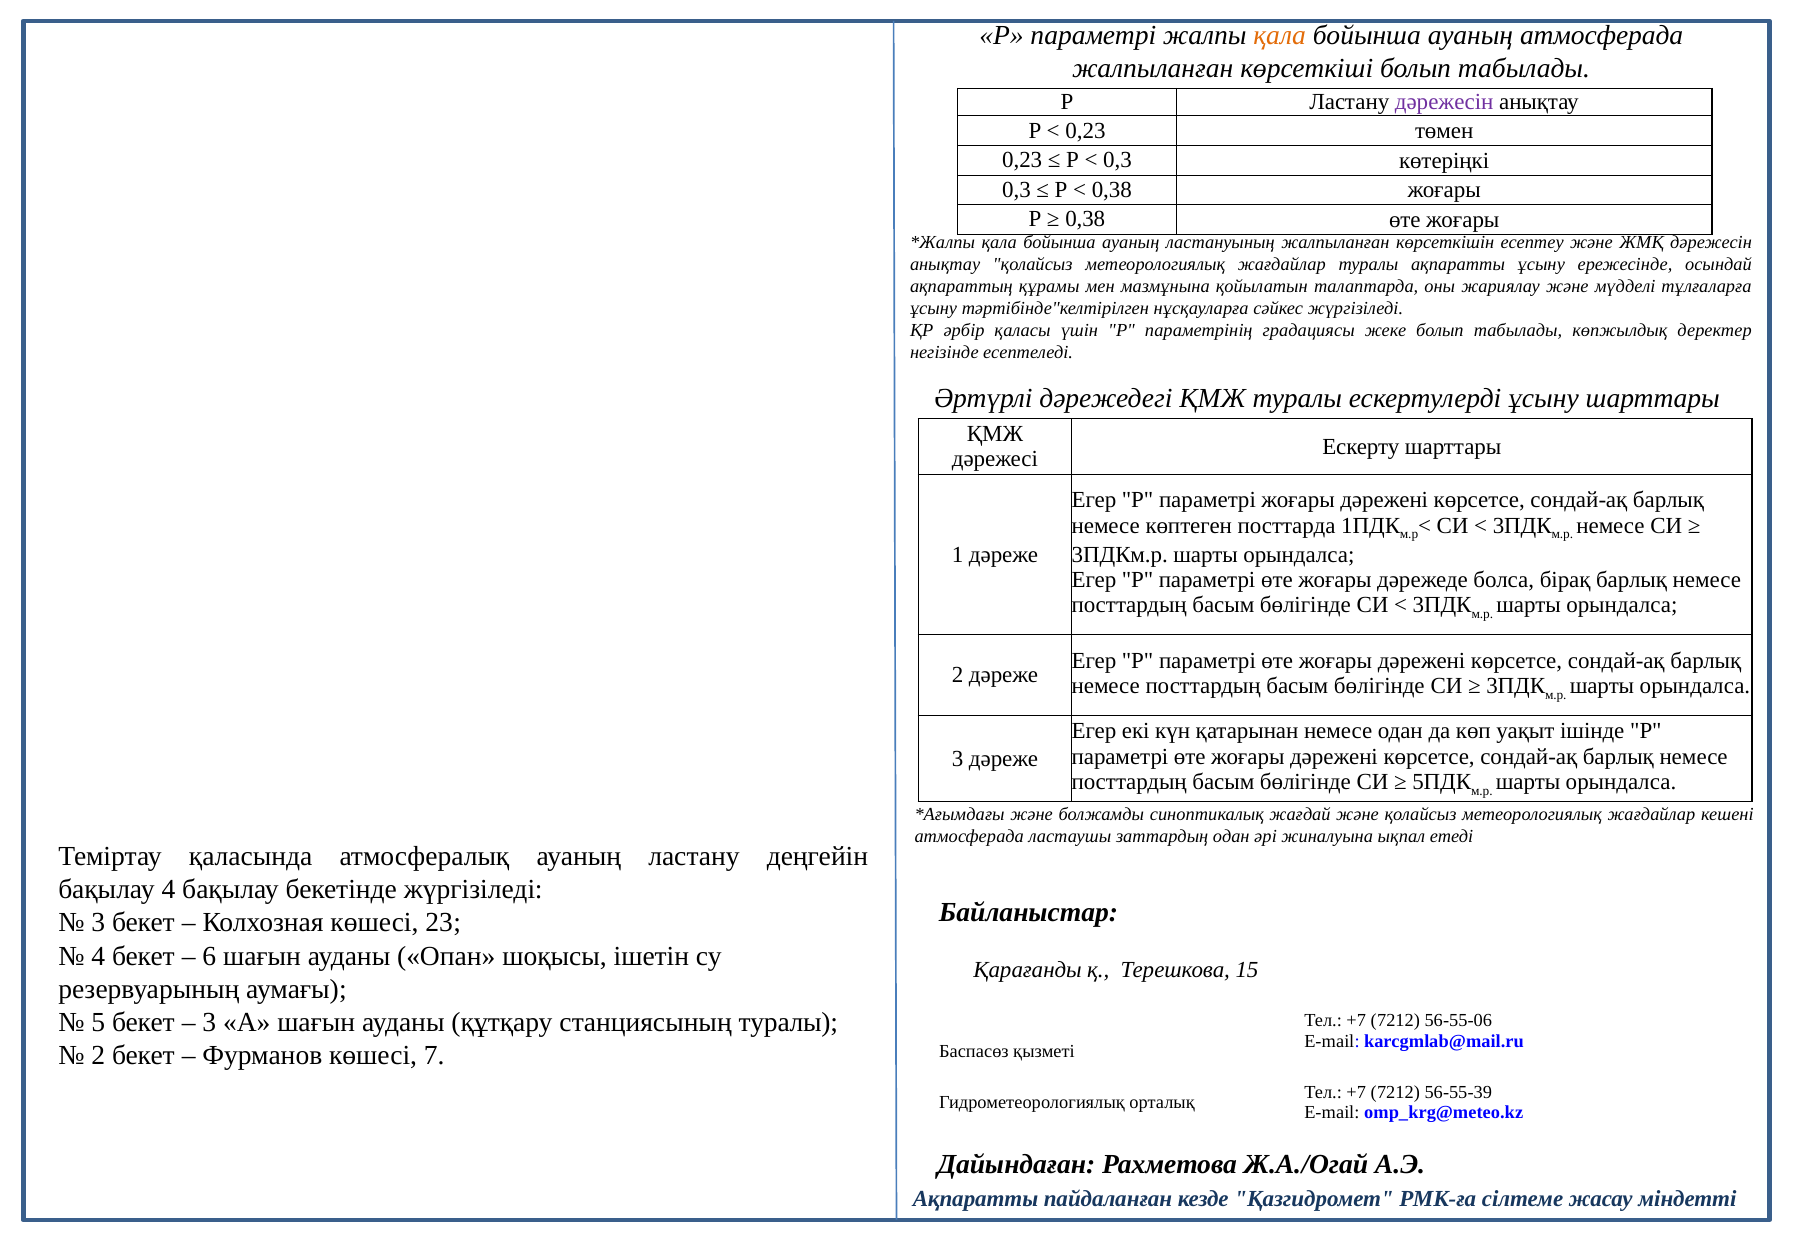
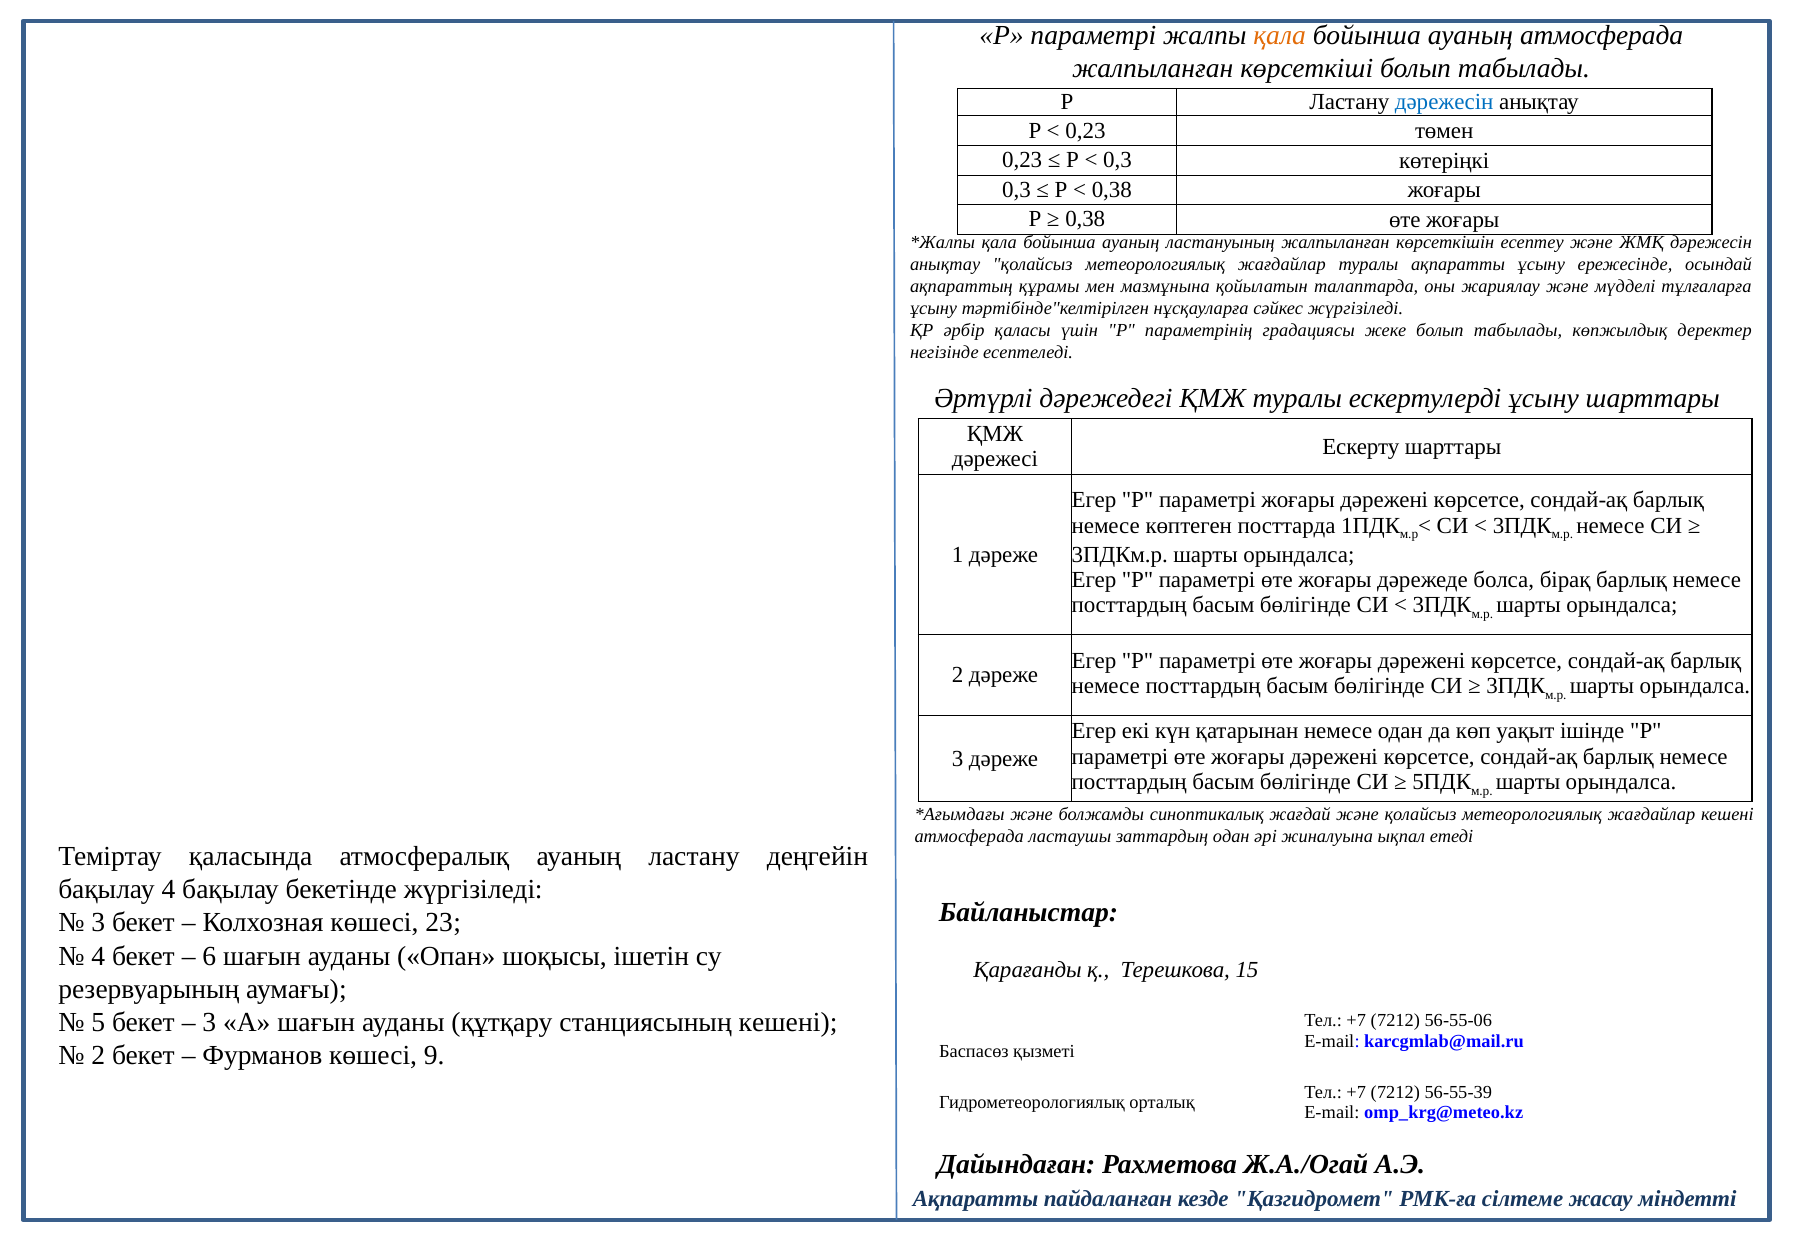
дәрежесін at (1444, 102) colour: purple -> blue
станциясының туралы: туралы -> кешені
7: 7 -> 9
